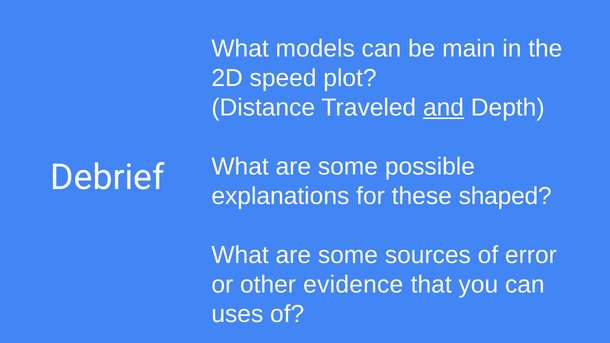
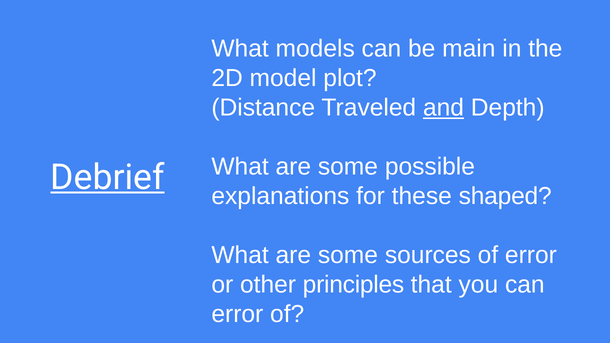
speed: speed -> model
Debrief underline: none -> present
evidence: evidence -> principles
uses at (237, 314): uses -> error
